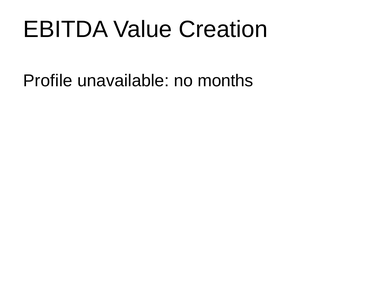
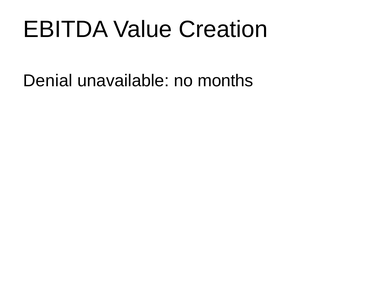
Profile: Profile -> Denial
